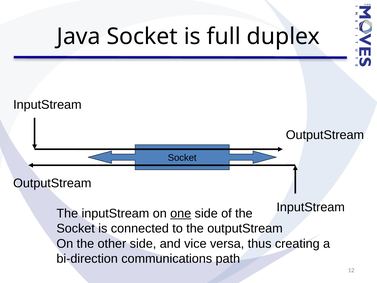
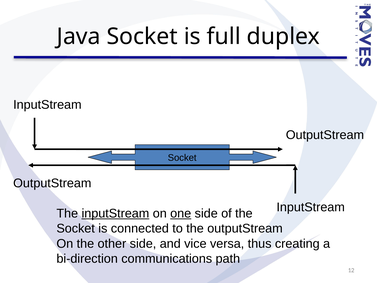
inputStream at (115, 213) underline: none -> present
